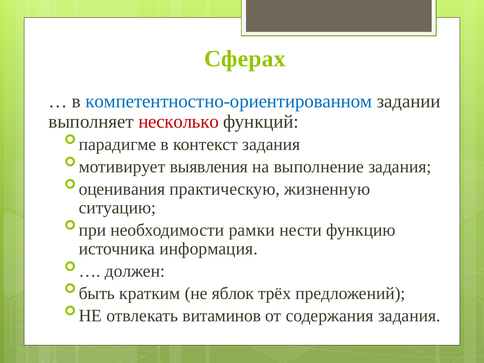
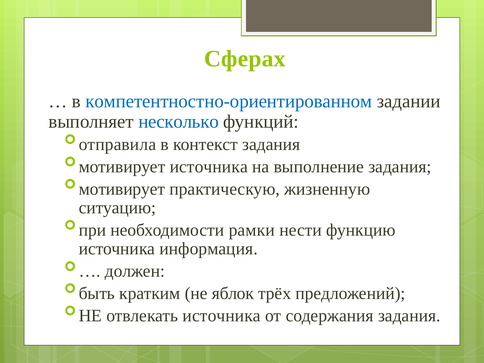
несколько colour: red -> blue
парадигме: парадигме -> отправила
мотивирует выявления: выявления -> источника
оценивания at (122, 189): оценивания -> мотивирует
отвлекать витаминов: витаминов -> источника
